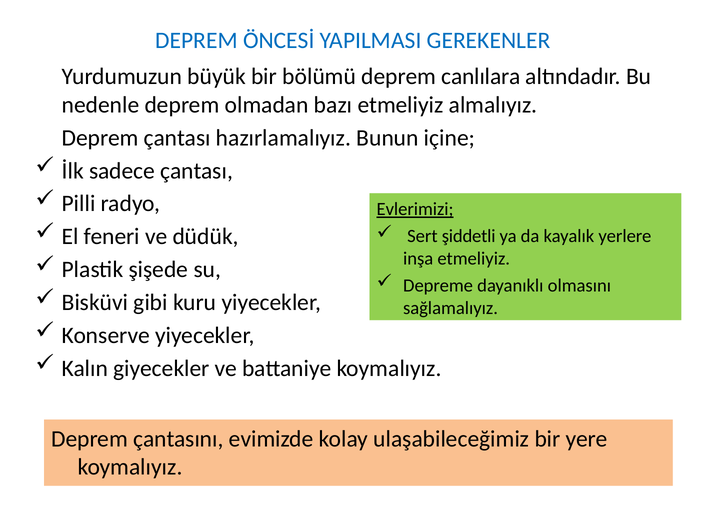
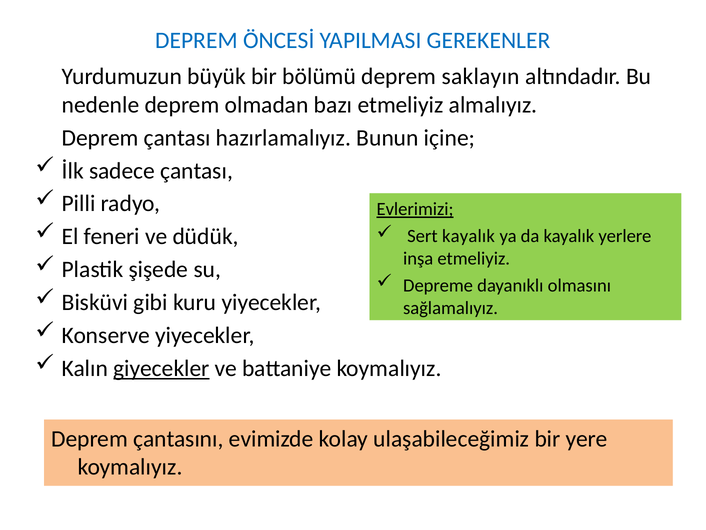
canlılara: canlılara -> saklayın
Sert şiddetli: şiddetli -> kayalık
giyecekler underline: none -> present
